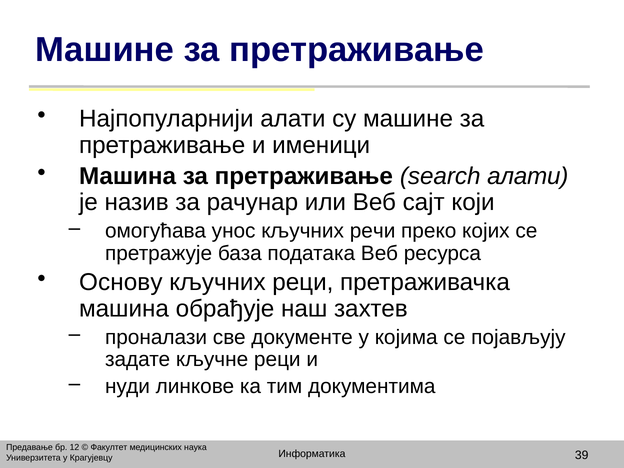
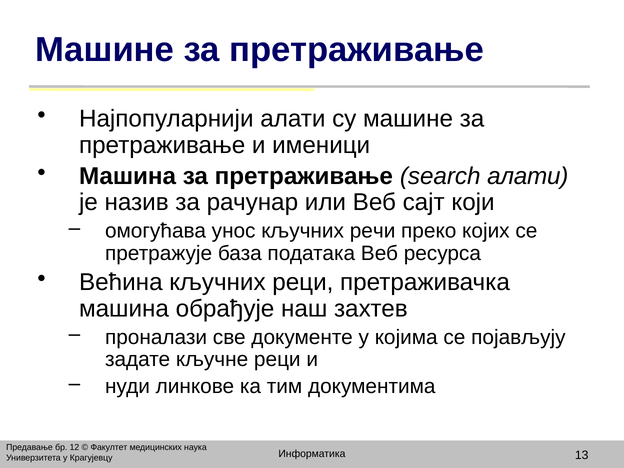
Основу: Основу -> Већина
39: 39 -> 13
